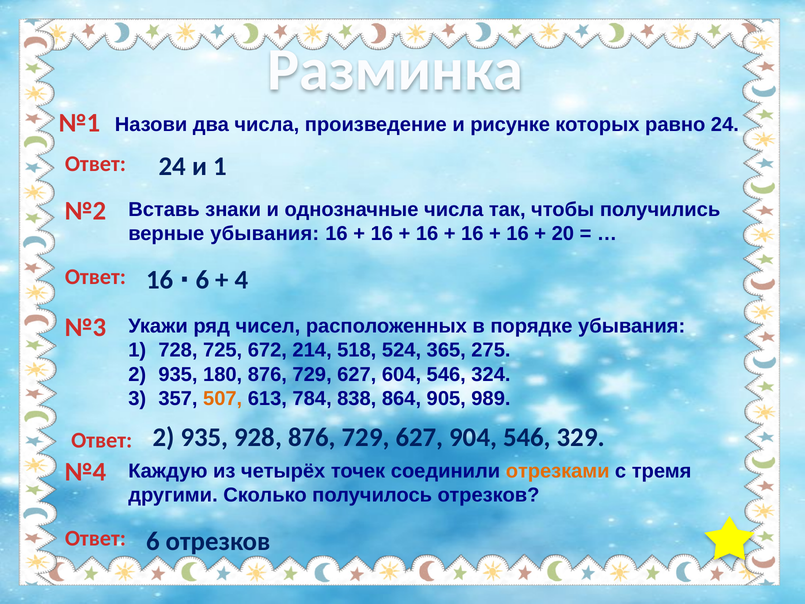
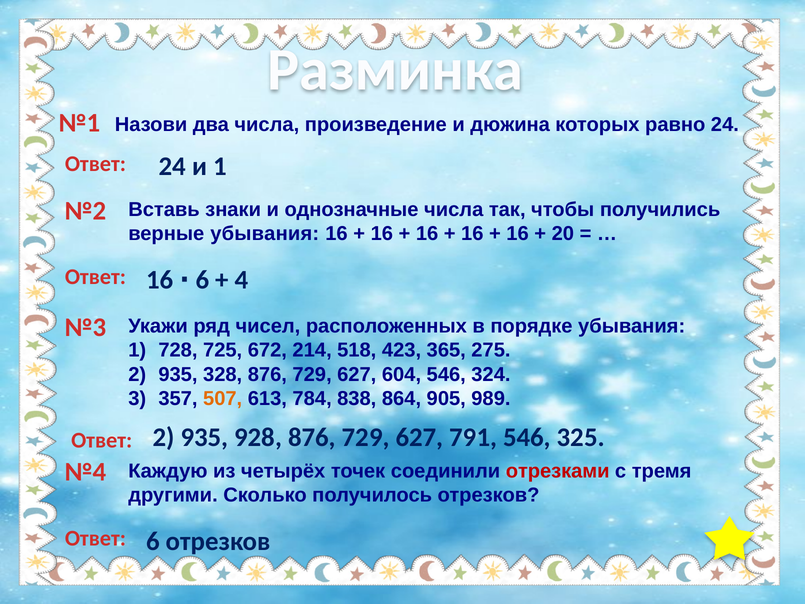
рисунке: рисунке -> дюжина
524: 524 -> 423
180: 180 -> 328
904: 904 -> 791
329: 329 -> 325
отрезками colour: orange -> red
